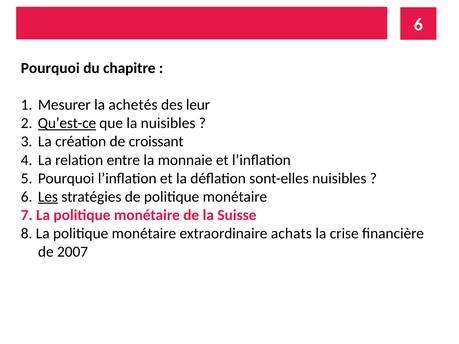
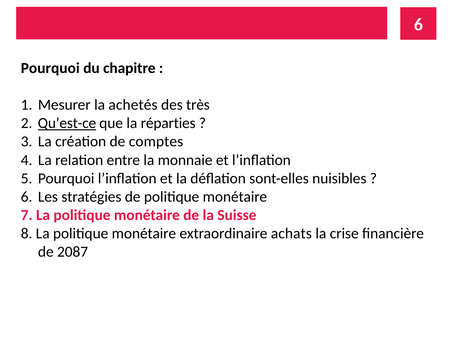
leur: leur -> très
la nuisibles: nuisibles -> réparties
croissant: croissant -> comptes
Les underline: present -> none
2007: 2007 -> 2087
